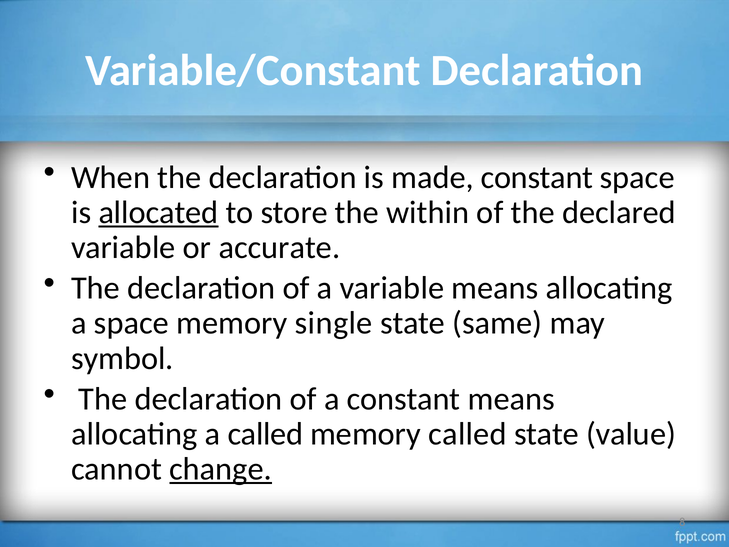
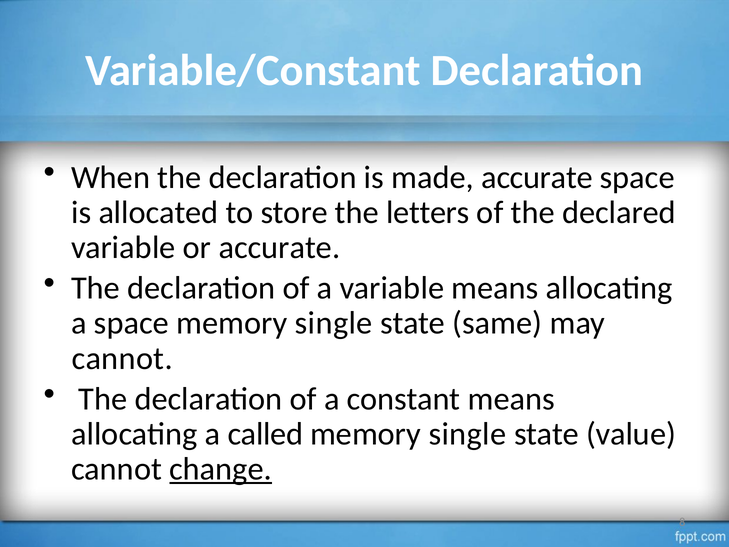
made constant: constant -> accurate
allocated underline: present -> none
within: within -> letters
symbol at (122, 358): symbol -> cannot
called at (468, 434): called -> single
